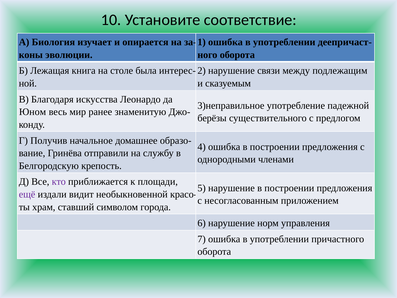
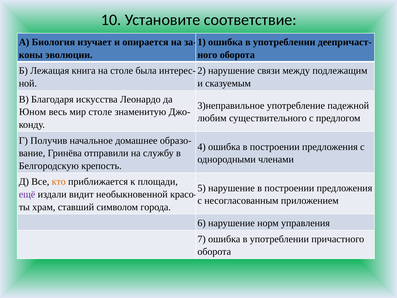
мир ранее: ранее -> столе
берёзы: берёзы -> любим
кто colour: purple -> orange
